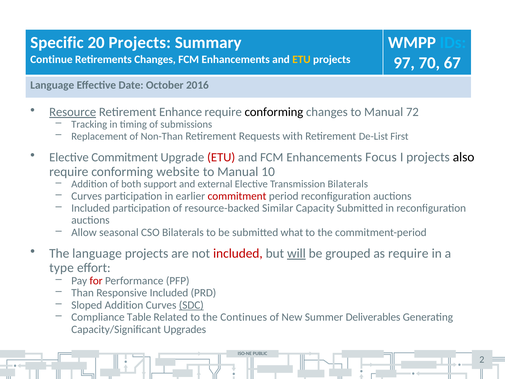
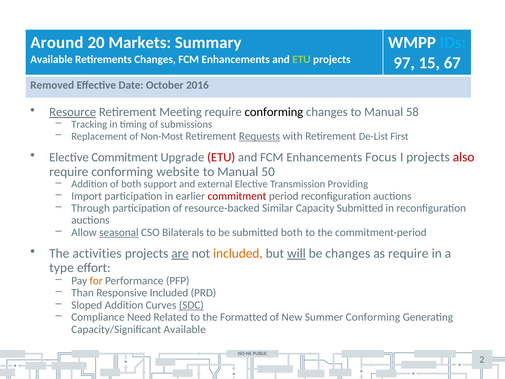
Specific: Specific -> Around
20 Projects: Projects -> Markets
Continue at (51, 60): Continue -> Available
ETU at (301, 60) colour: yellow -> light green
70: 70 -> 15
Language at (52, 85): Language -> Removed
Enhance: Enhance -> Meeting
72: 72 -> 58
Non-Than: Non-Than -> Non-Most
Requests underline: none -> present
also colour: black -> red
10: 10 -> 50
Transmission Bilaterals: Bilaterals -> Providing
Curves at (87, 196): Curves -> Import
Included at (91, 208): Included -> Through
seasonal underline: none -> present
submitted what: what -> both
The language: language -> activities
are underline: none -> present
included at (238, 253) colour: red -> orange
be grouped: grouped -> changes
for colour: red -> orange
Table: Table -> Need
Continues: Continues -> Formatted
Summer Deliverables: Deliverables -> Conforming
Capacity/Significant Upgrades: Upgrades -> Available
